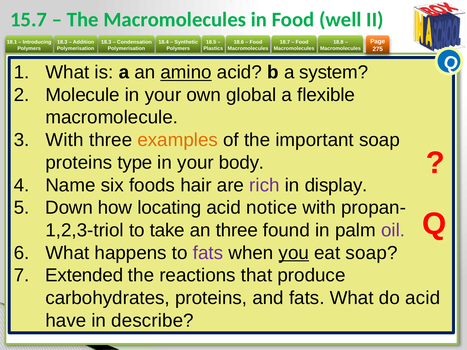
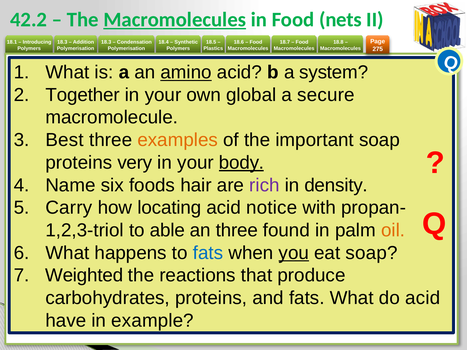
15.7: 15.7 -> 42.2
Macromolecules at (175, 20) underline: none -> present
well: well -> nets
Molecule: Molecule -> Together
flexible: flexible -> secure
With at (65, 140): With -> Best
type: type -> very
body underline: none -> present
display: display -> density
Down: Down -> Carry
take: take -> able
oil colour: purple -> orange
fats at (208, 253) colour: purple -> blue
Extended: Extended -> Weighted
describe: describe -> example
